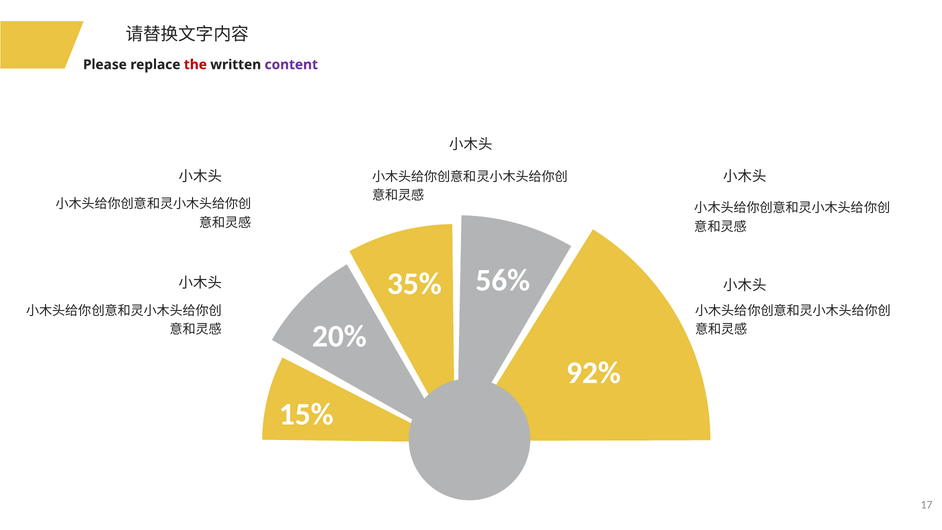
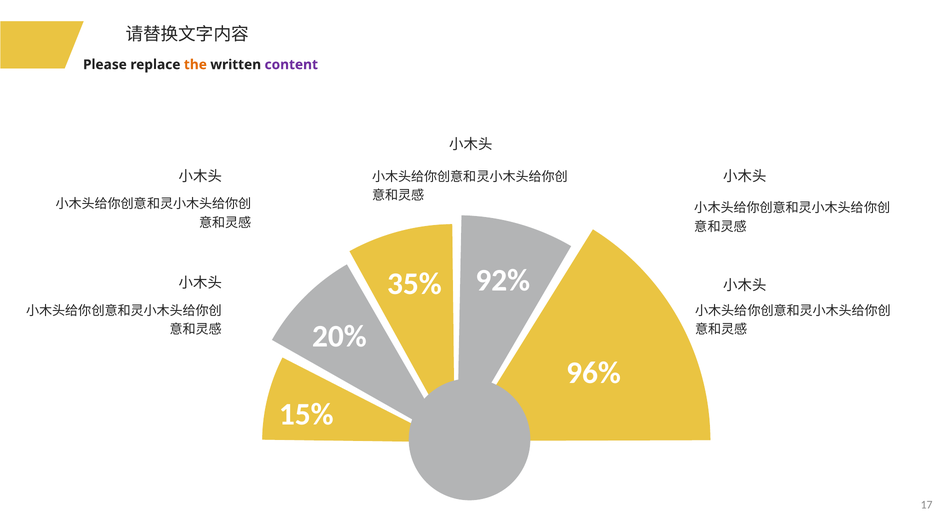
the colour: red -> orange
56%: 56% -> 92%
92%: 92% -> 96%
